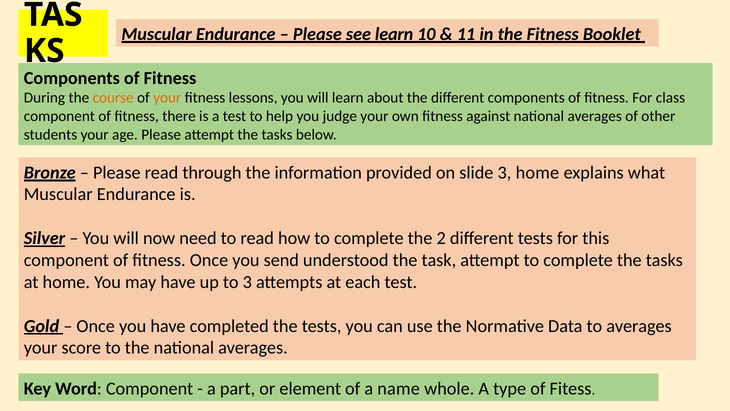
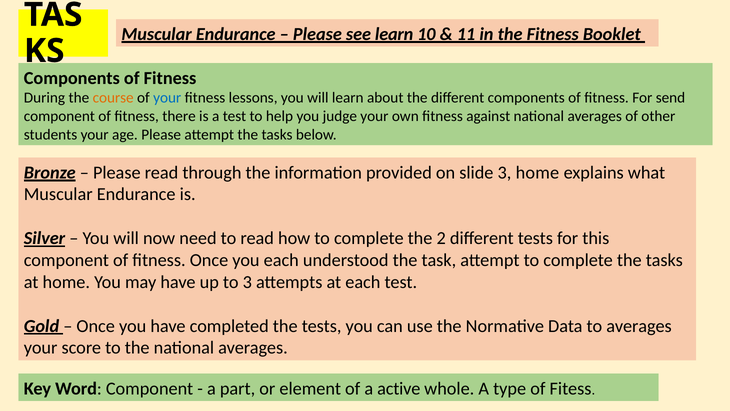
your at (167, 98) colour: orange -> blue
class: class -> send
you send: send -> each
name: name -> active
